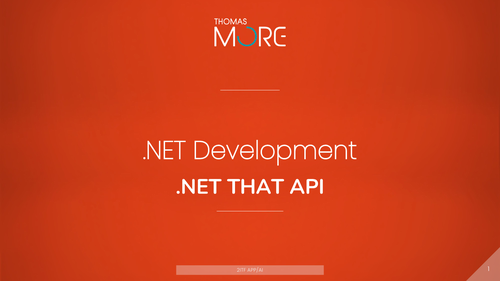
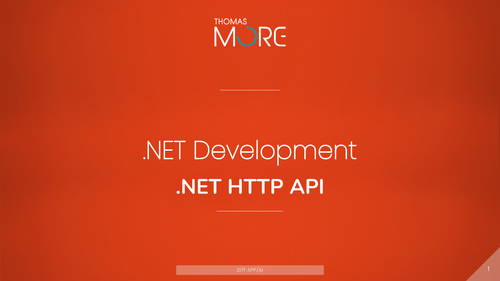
THAT: THAT -> HTTP
